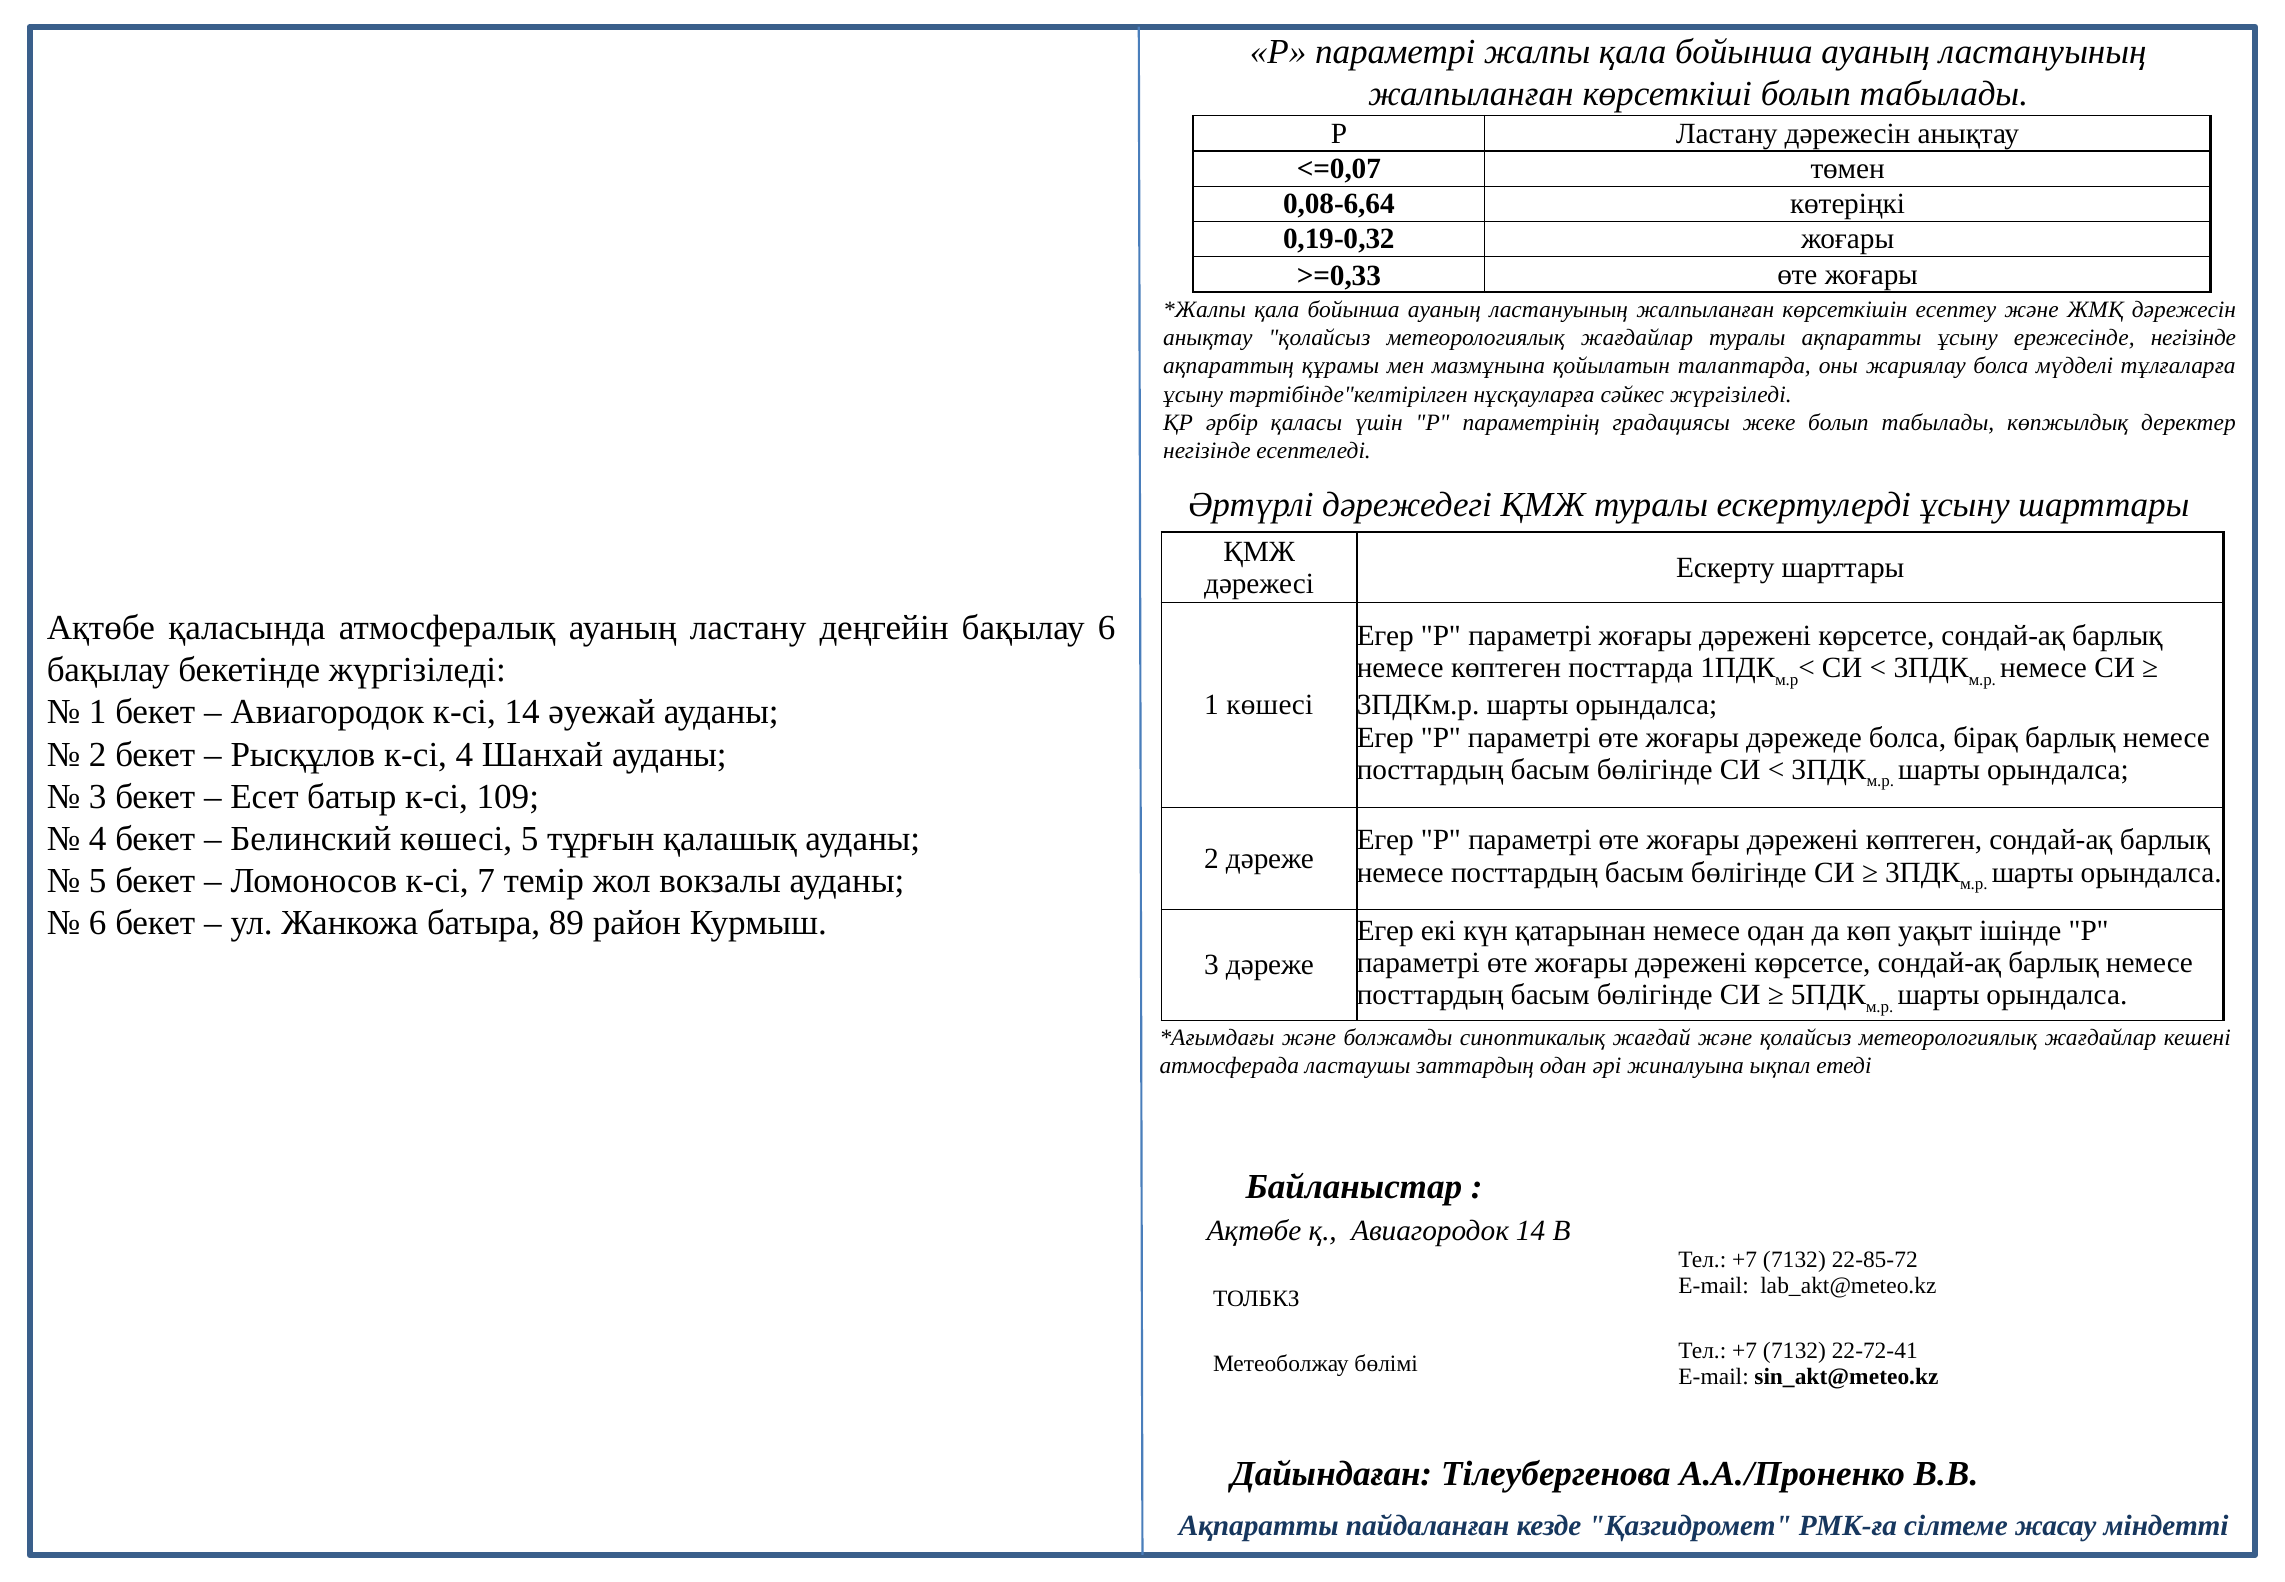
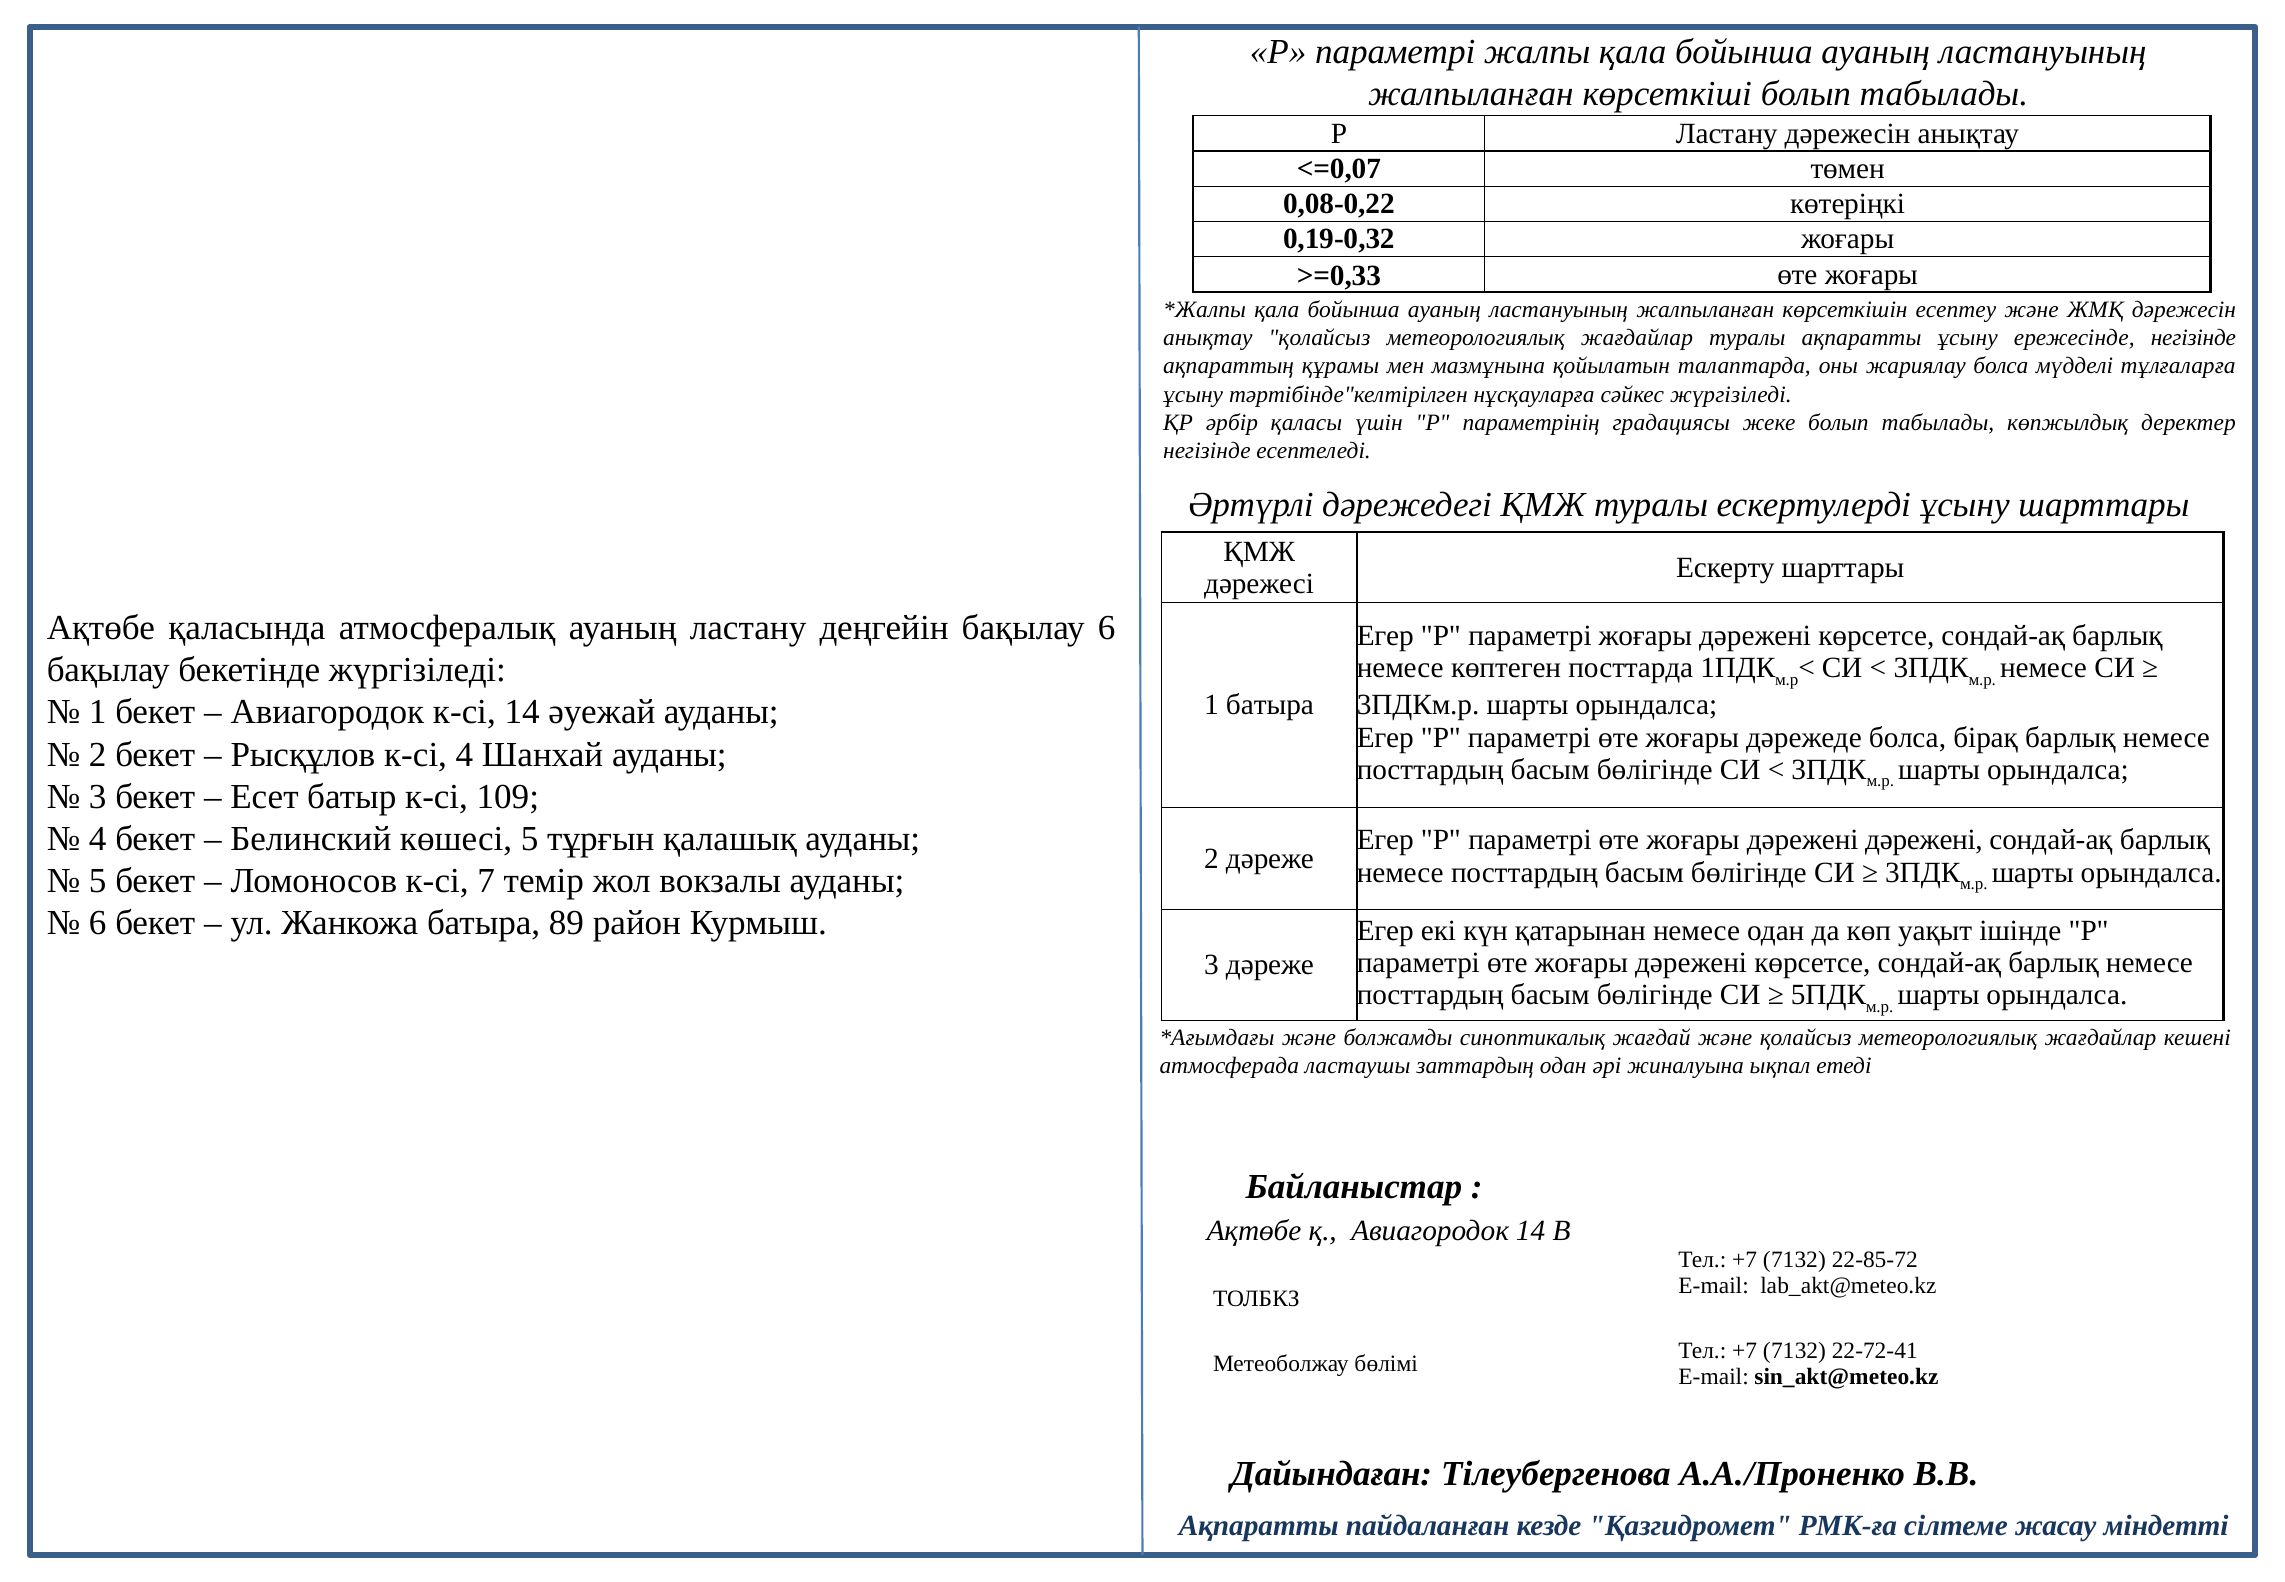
0,08-6,64: 0,08-6,64 -> 0,08-0,22
1 көшесі: көшесі -> батыра
дәрежені көптеген: көптеген -> дәрежені
